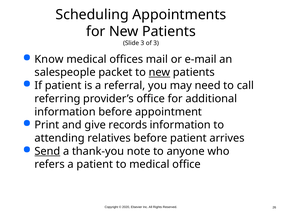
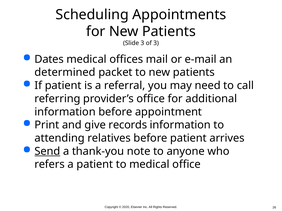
Know: Know -> Dates
salespeople: salespeople -> determined
new at (159, 73) underline: present -> none
